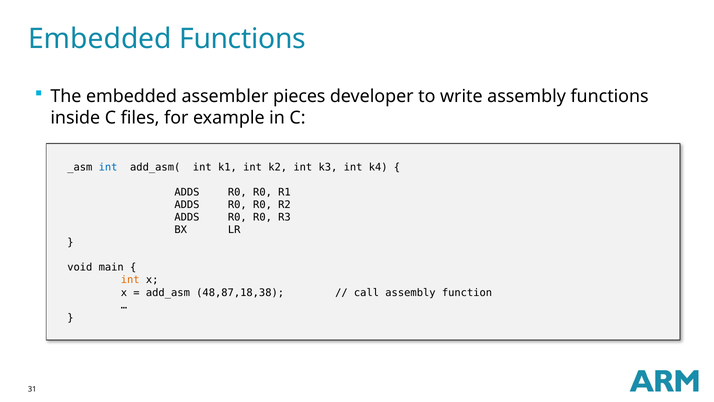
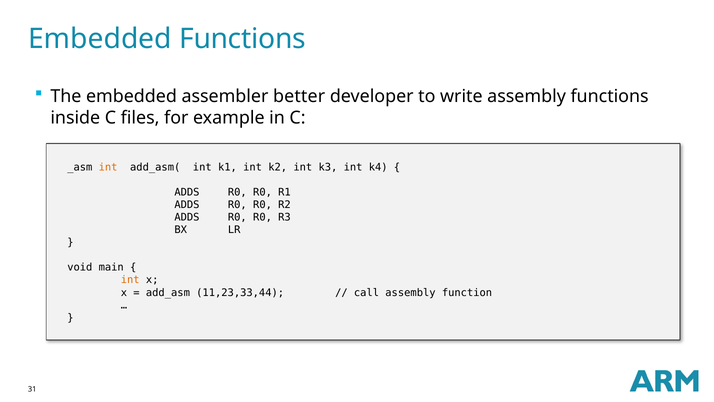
pieces: pieces -> better
int at (108, 167) colour: blue -> orange
48,87,18,38: 48,87,18,38 -> 11,23,33,44
